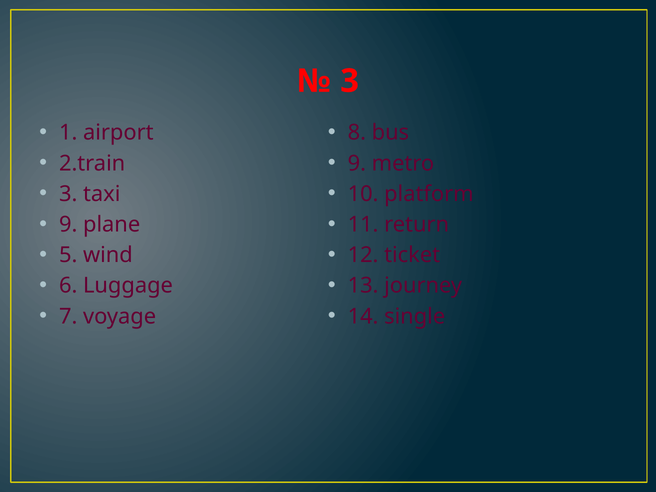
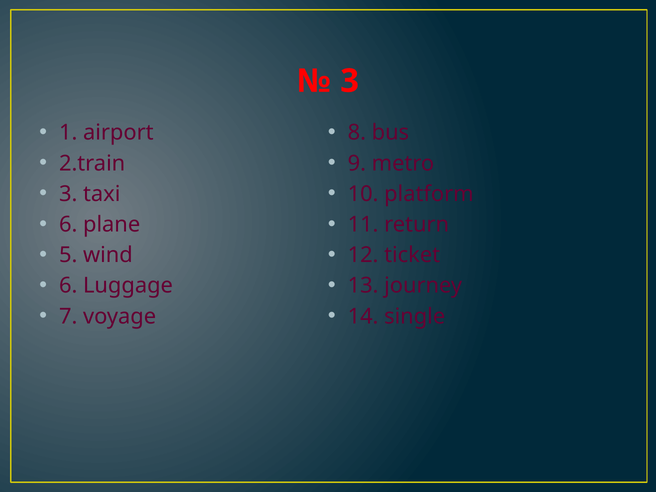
9 at (68, 225): 9 -> 6
